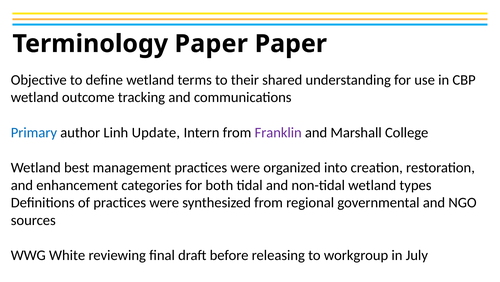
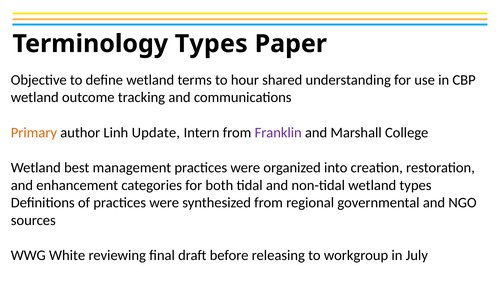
Terminology Paper: Paper -> Types
their: their -> hour
Primary colour: blue -> orange
